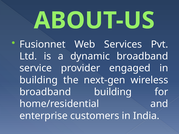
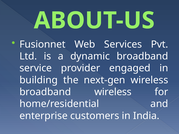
broadband building: building -> wireless
